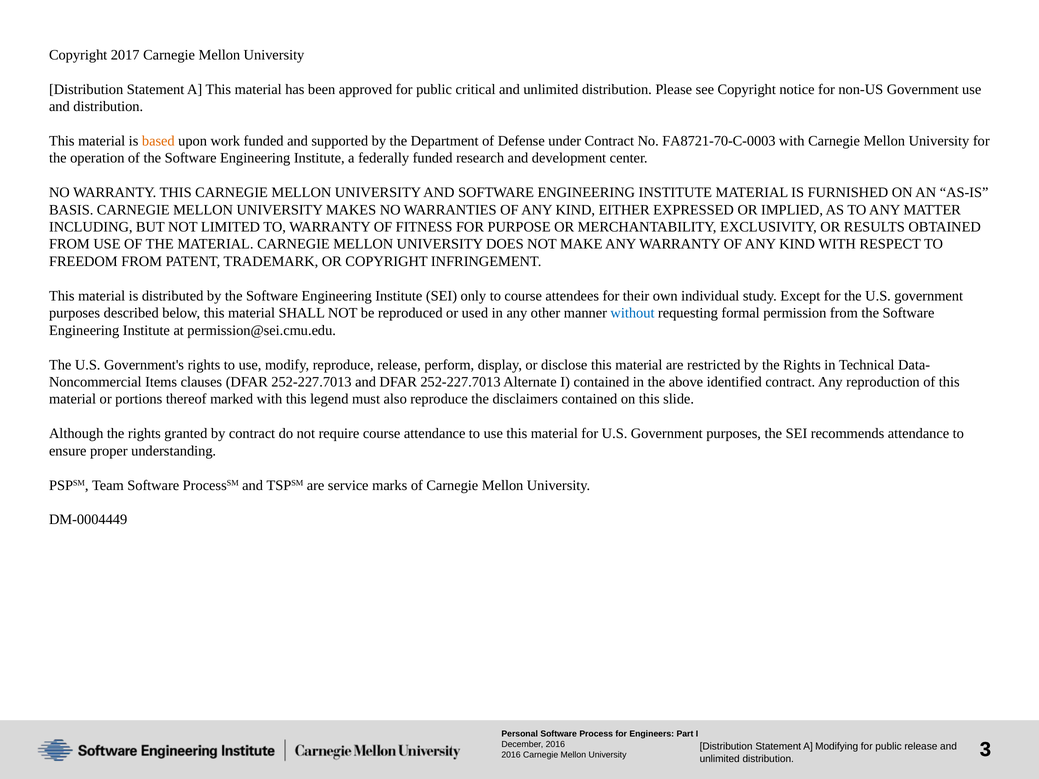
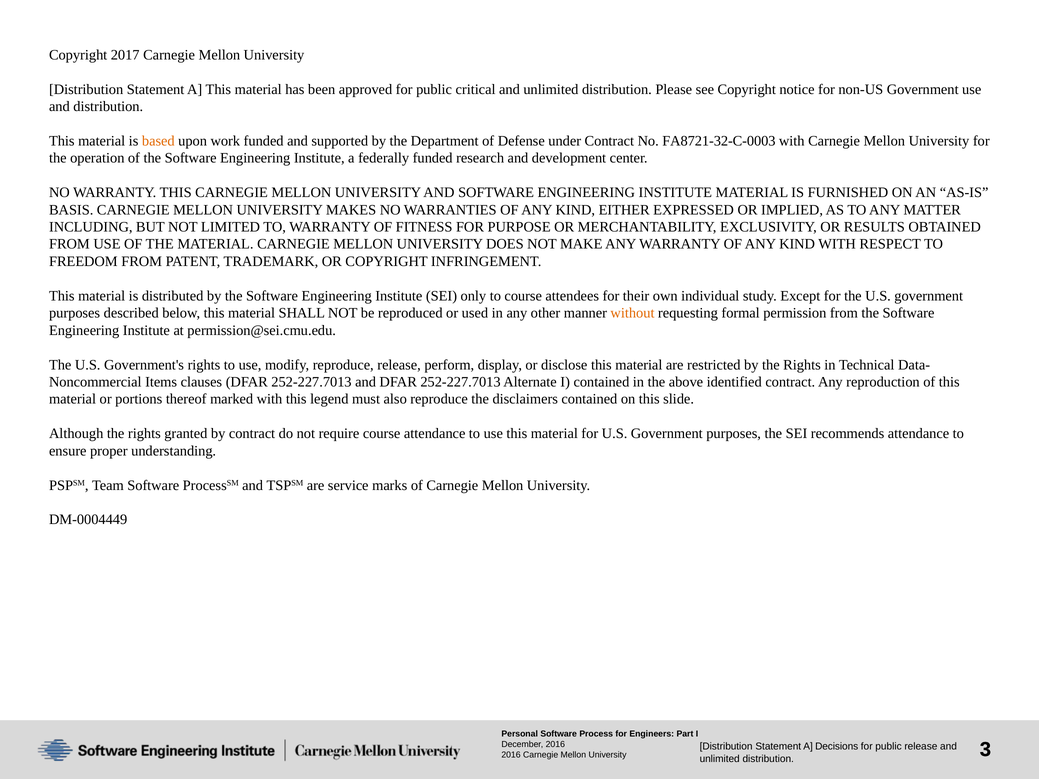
FA8721-70-C-0003: FA8721-70-C-0003 -> FA8721-32-C-0003
without colour: blue -> orange
Modifying: Modifying -> Decisions
